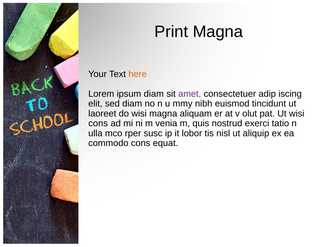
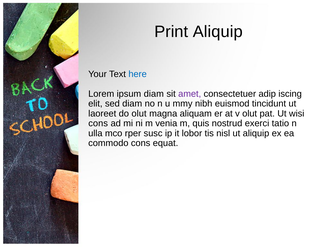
Print Magna: Magna -> Aliquip
here colour: orange -> blue
do wisi: wisi -> olut
